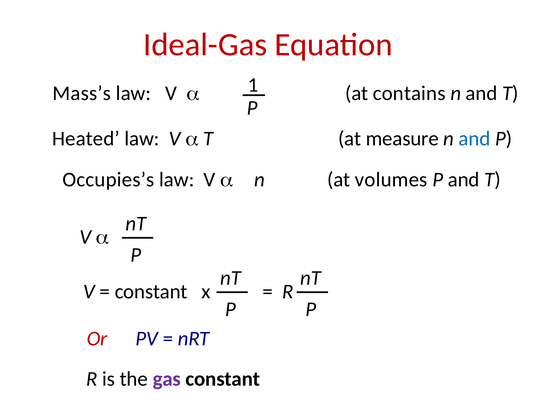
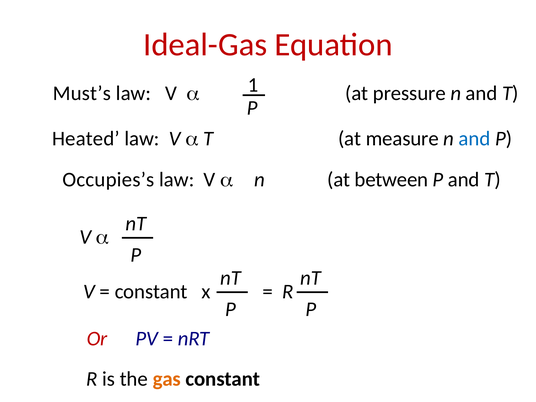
Mass’s: Mass’s -> Must’s
contains: contains -> pressure
volumes: volumes -> between
gas colour: purple -> orange
